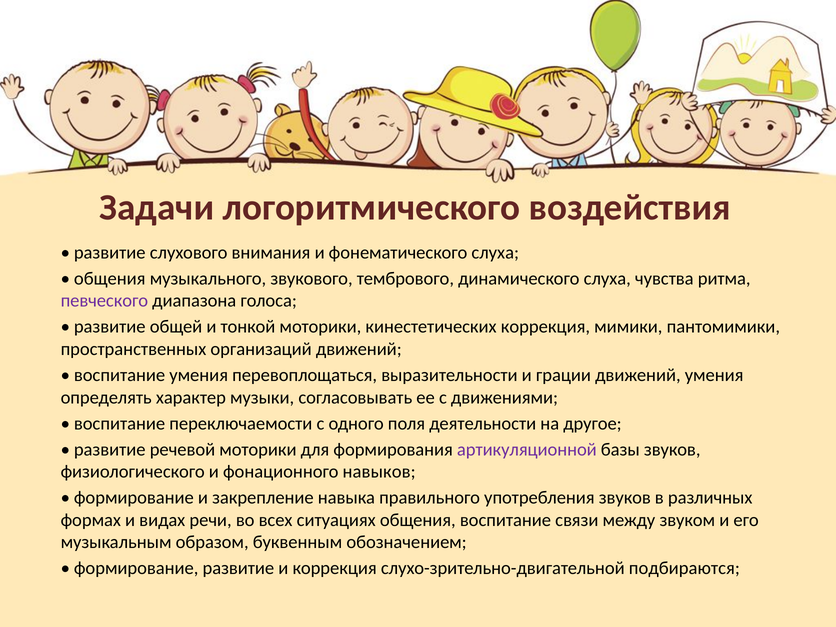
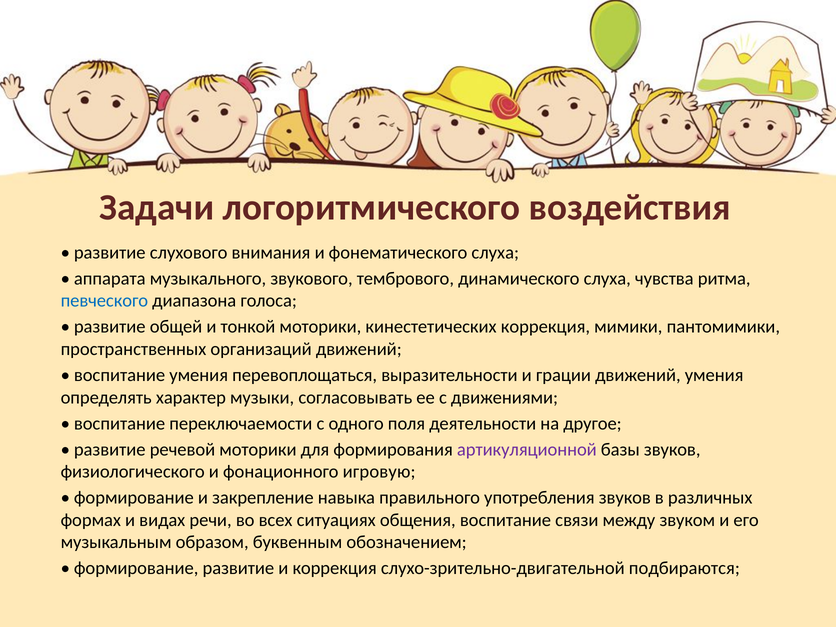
общения at (110, 279): общения -> аппарата
певческого colour: purple -> blue
навыков: навыков -> игровую
